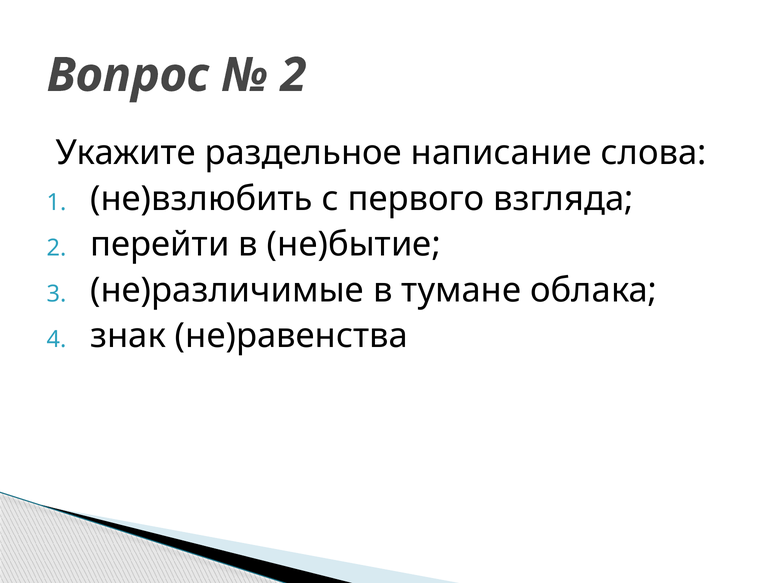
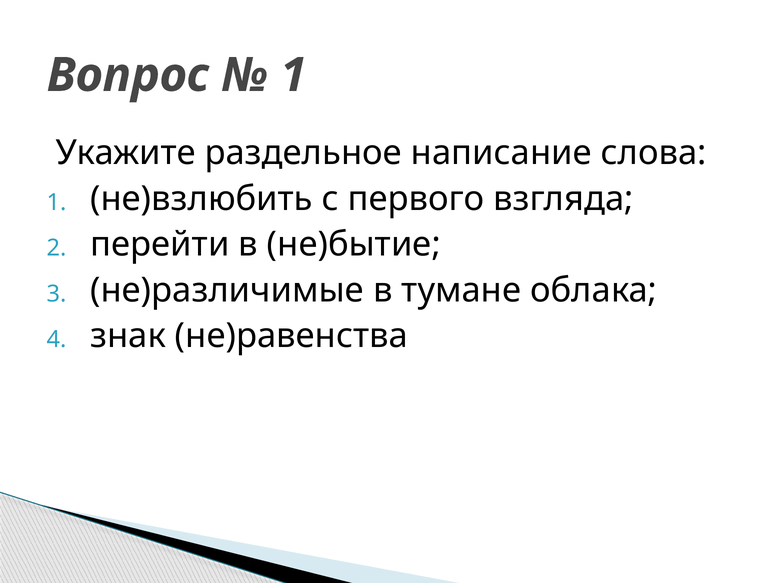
2 at (293, 75): 2 -> 1
